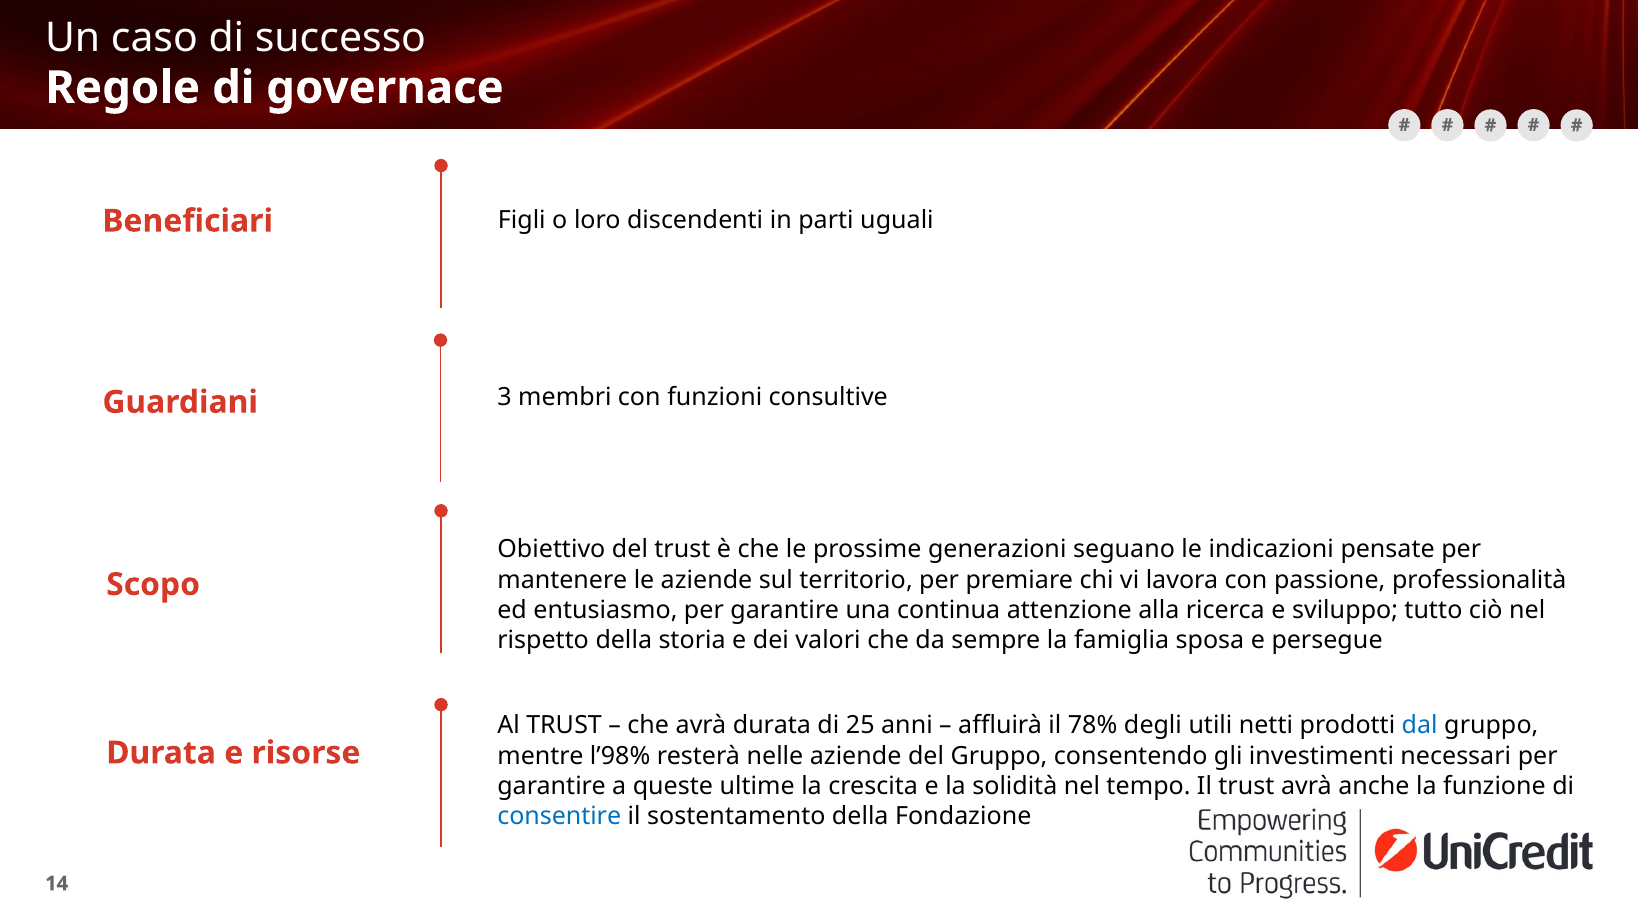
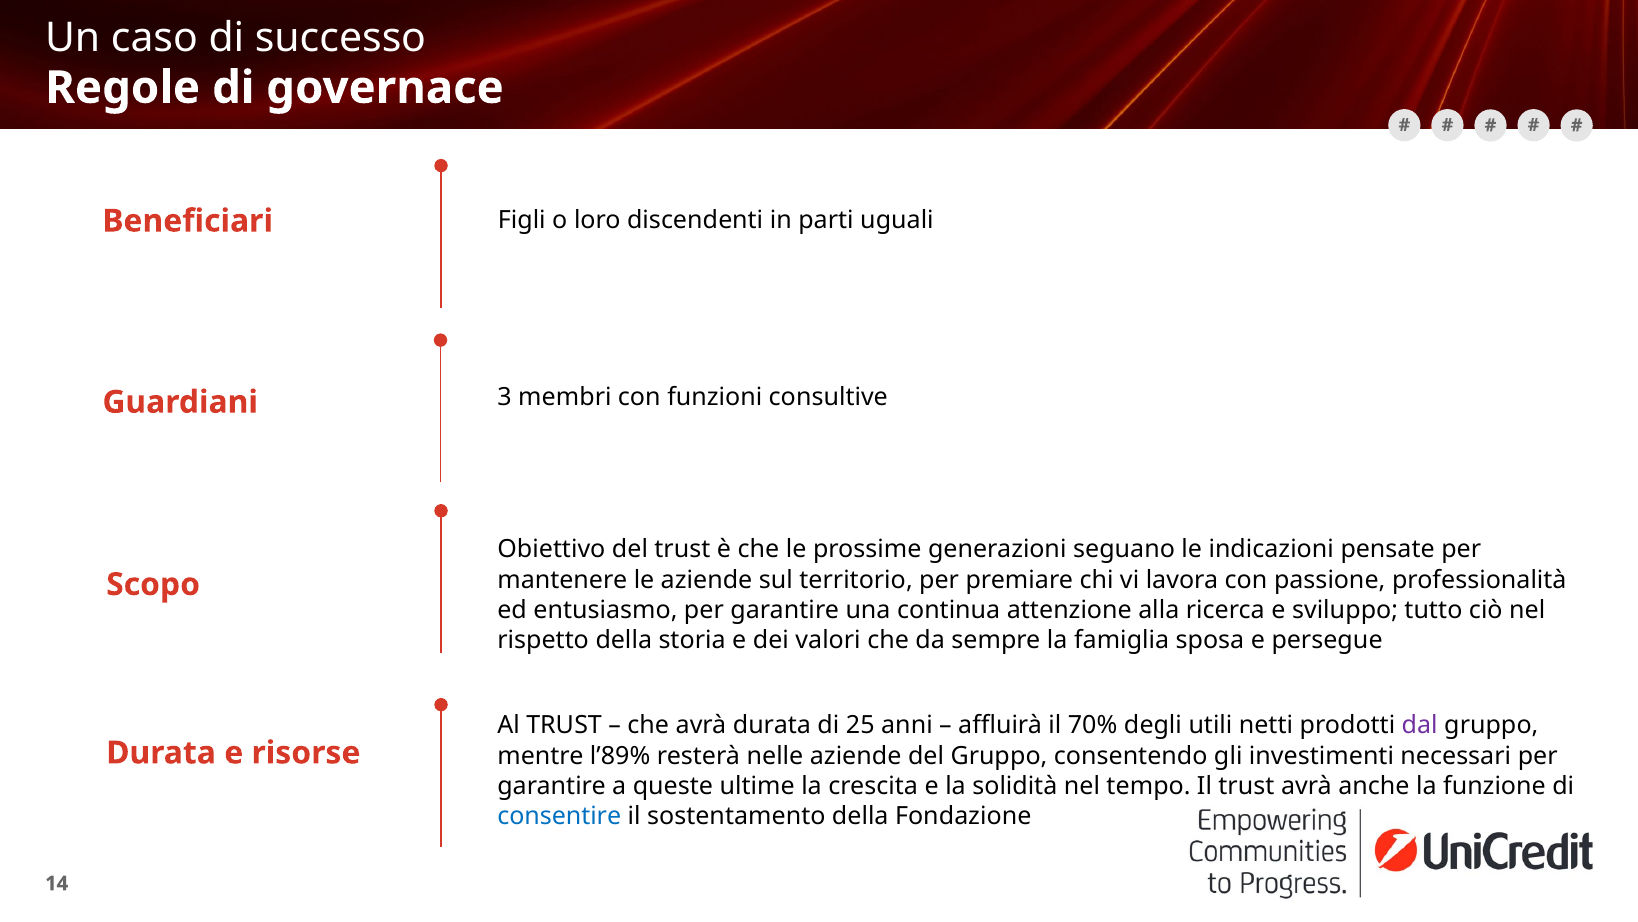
78%: 78% -> 70%
dal colour: blue -> purple
l’98%: l’98% -> l’89%
